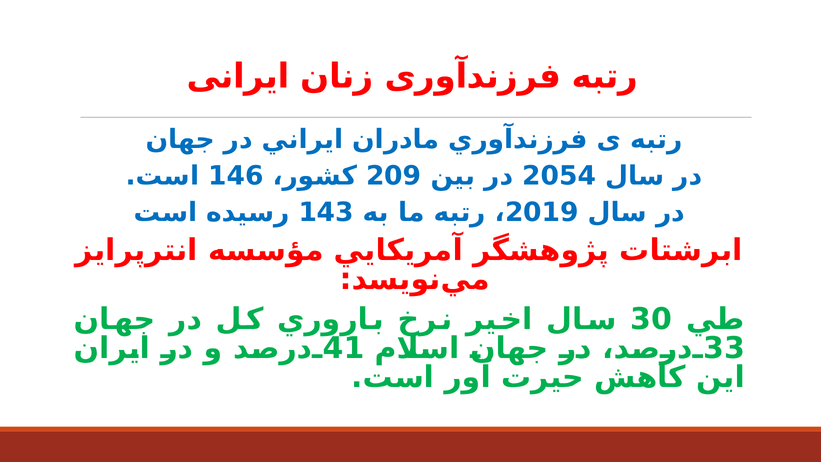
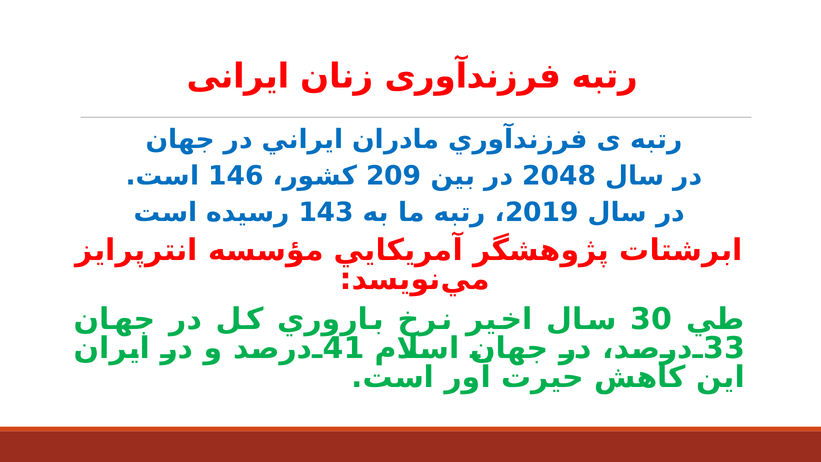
2054: 2054 -> 2048
